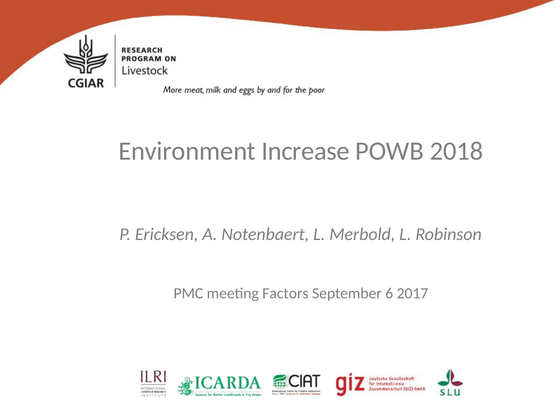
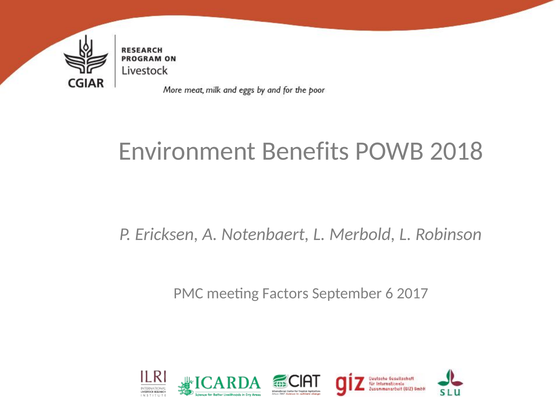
Increase: Increase -> Benefits
